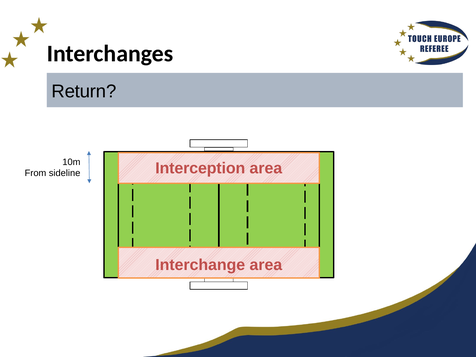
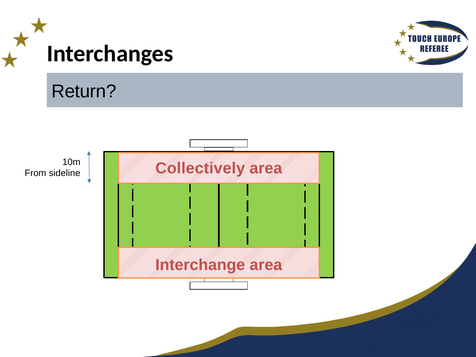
Interception: Interception -> Collectively
